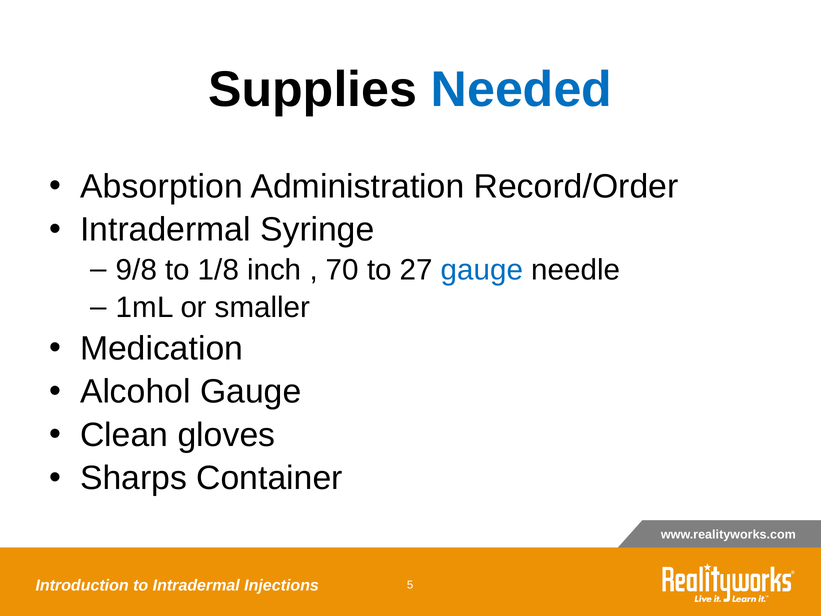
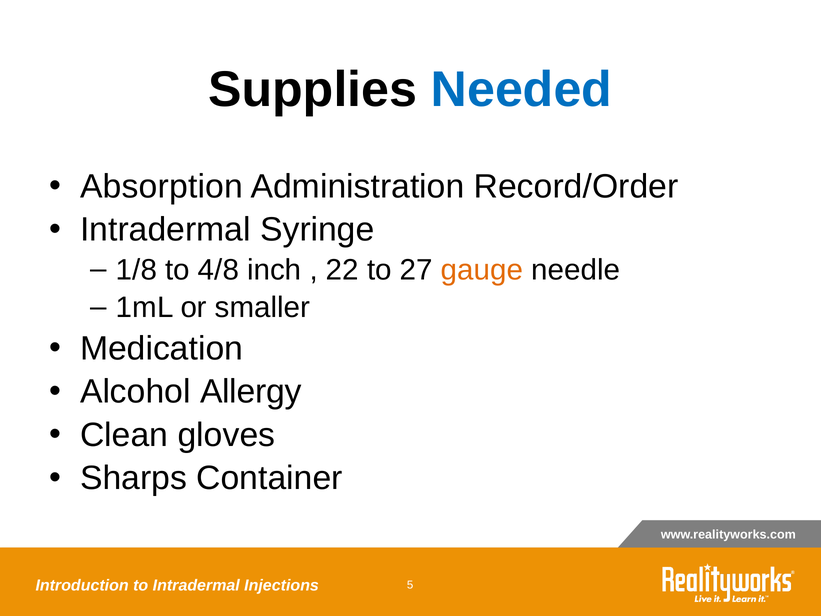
9/8: 9/8 -> 1/8
1/8: 1/8 -> 4/8
70: 70 -> 22
gauge at (482, 270) colour: blue -> orange
Alcohol Gauge: Gauge -> Allergy
